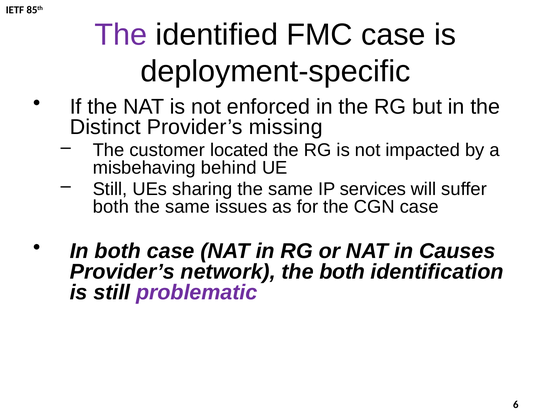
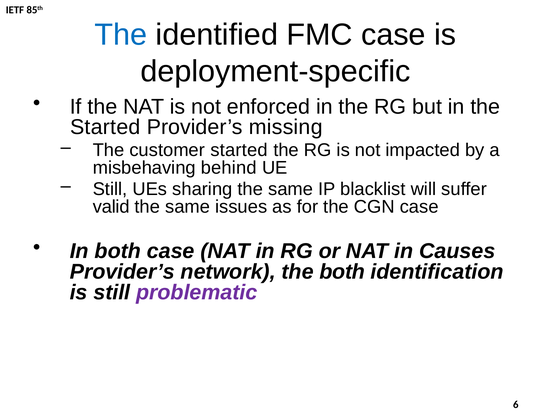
The at (121, 35) colour: purple -> blue
Distinct at (105, 127): Distinct -> Started
customer located: located -> started
services: services -> blacklist
both at (111, 207): both -> valid
